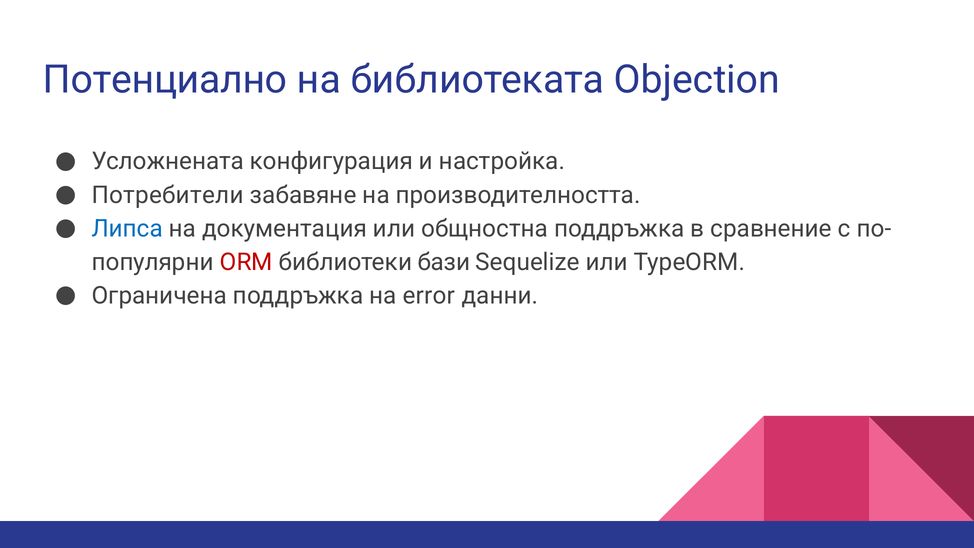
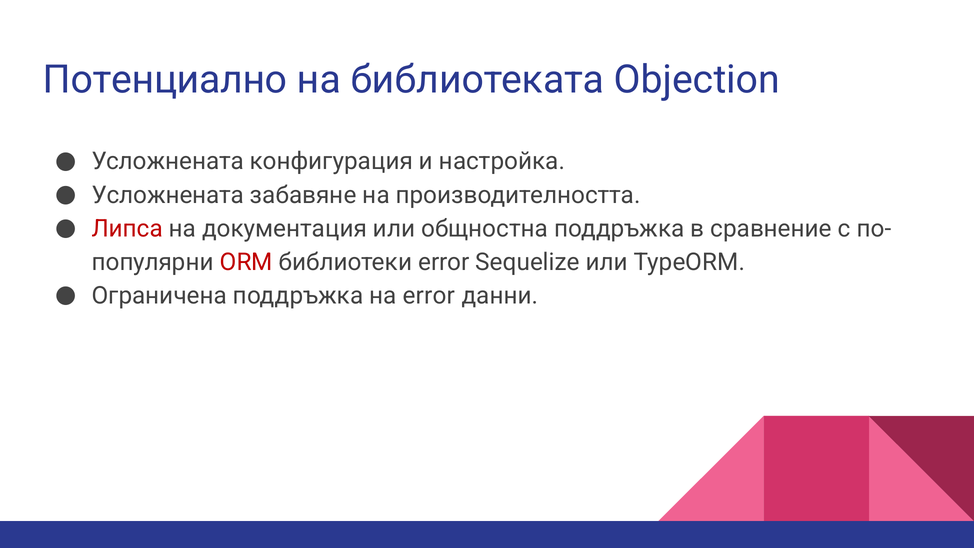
Потребители at (168, 195): Потребители -> Усложнената
Липса colour: blue -> red
библиотеки бази: бази -> error
